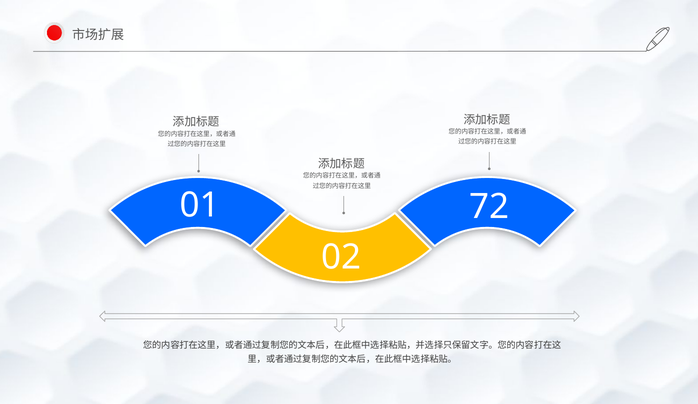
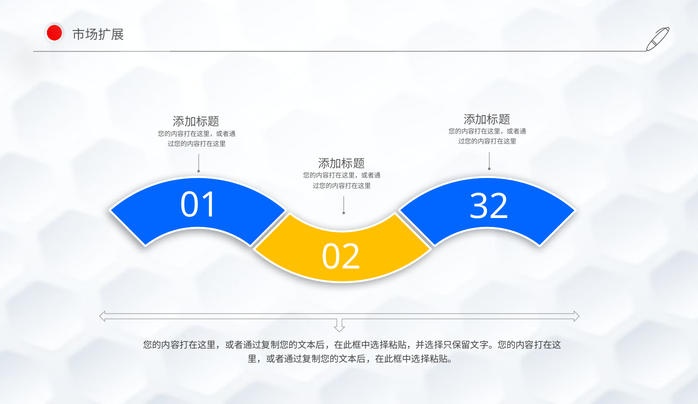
72: 72 -> 32
